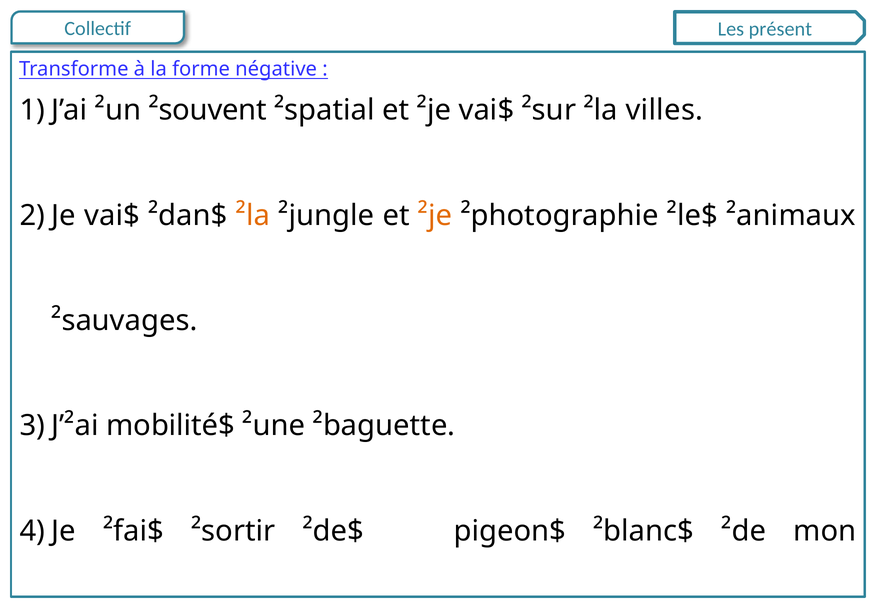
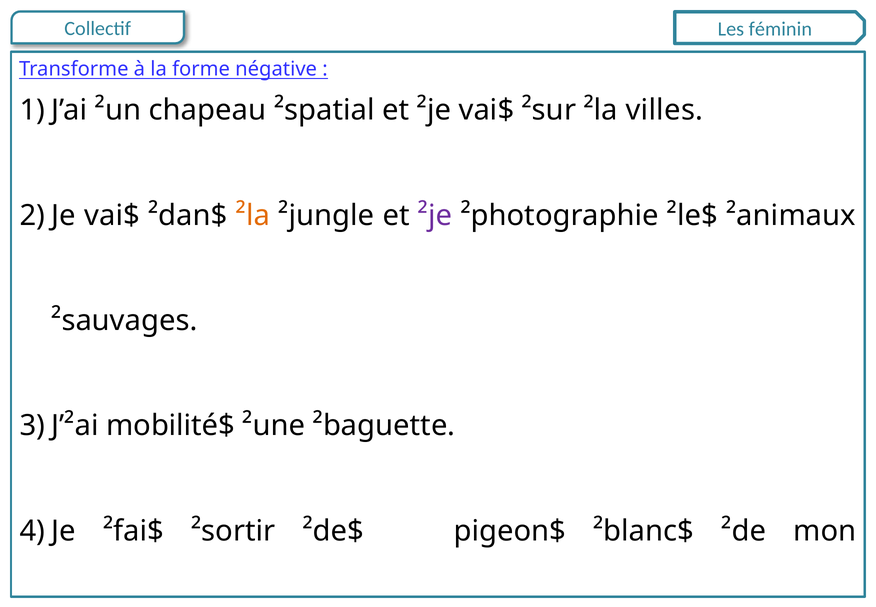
présent: présent -> féminin
²un ²souvent: ²souvent -> chapeau
²je at (435, 215) colour: orange -> purple
